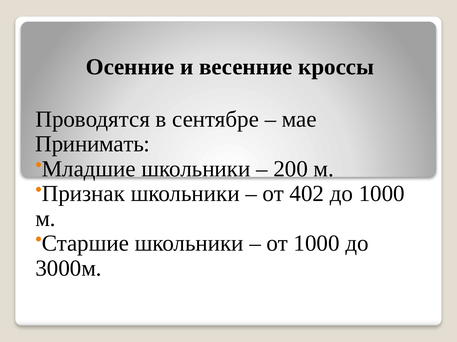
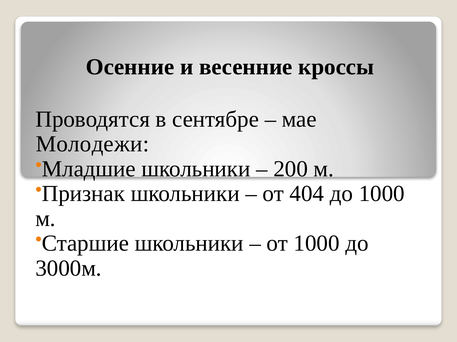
Принимать: Принимать -> Молодежи
402: 402 -> 404
